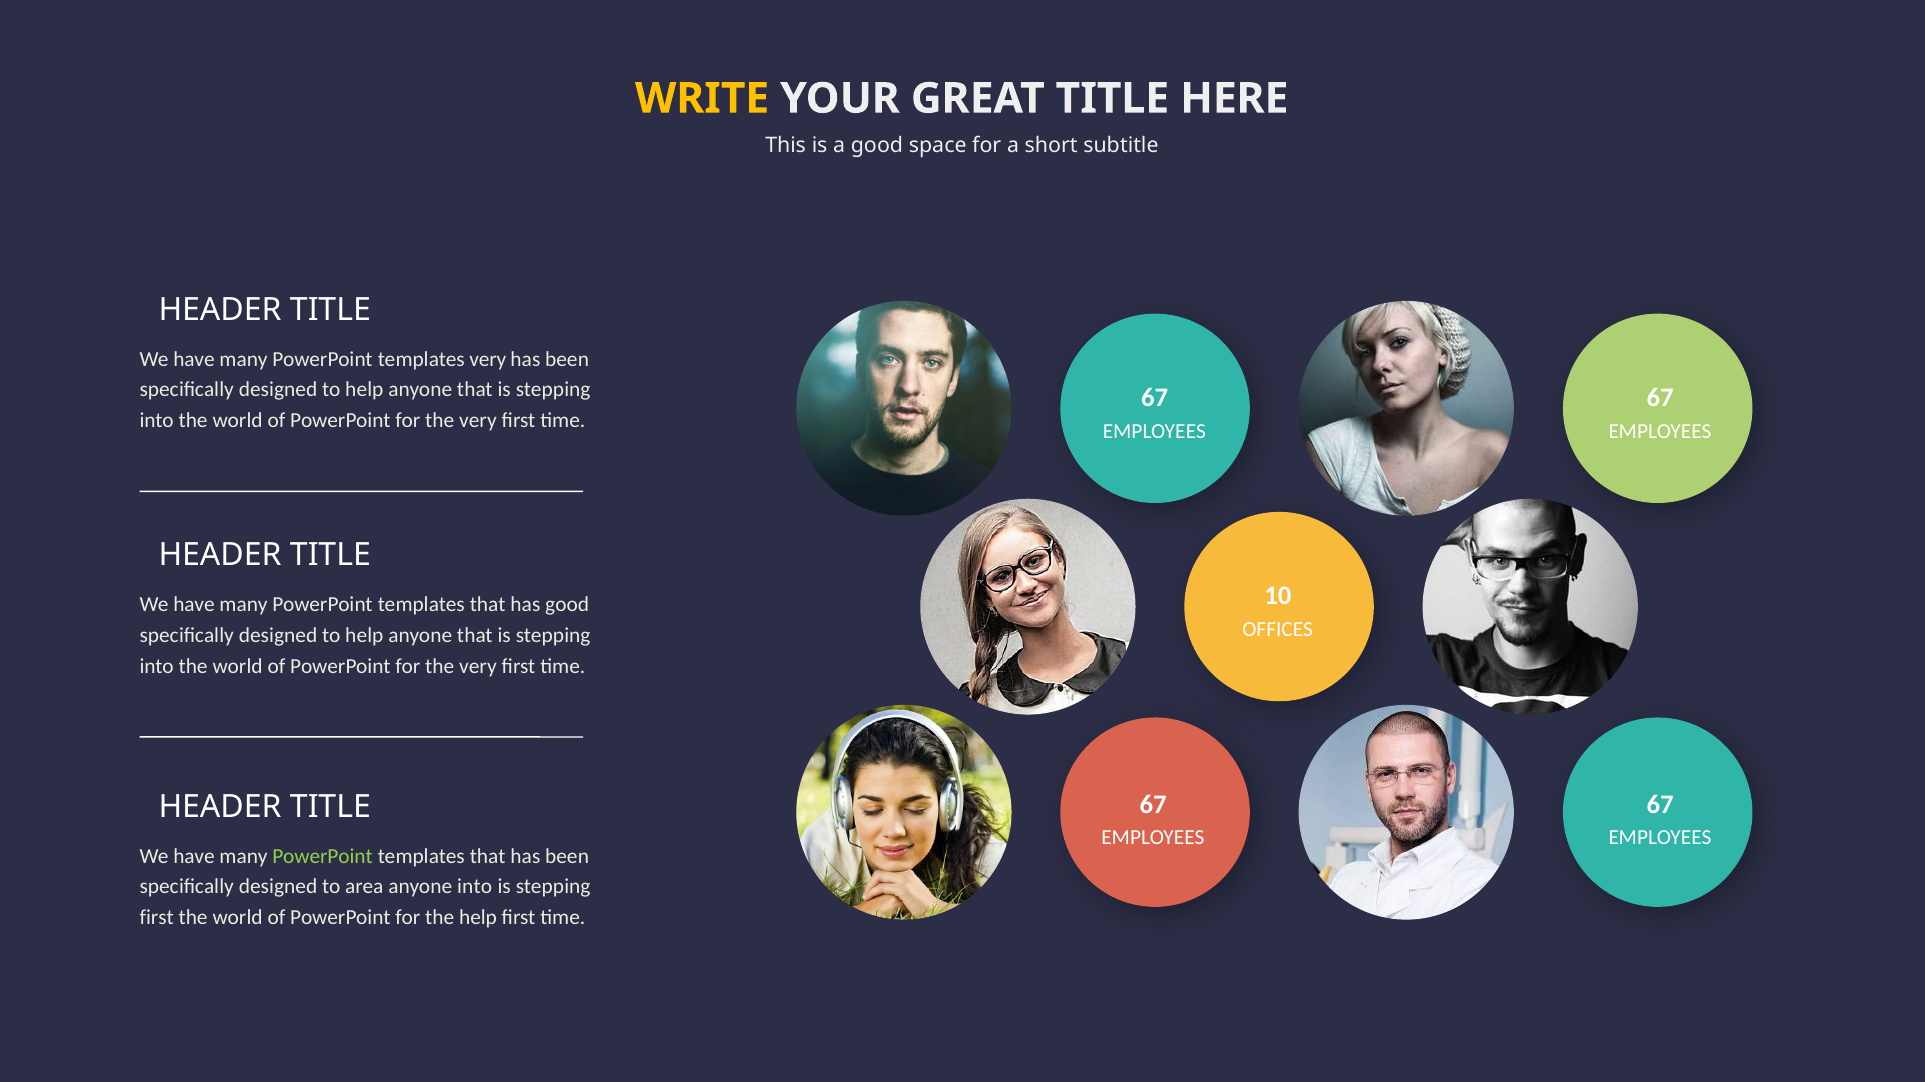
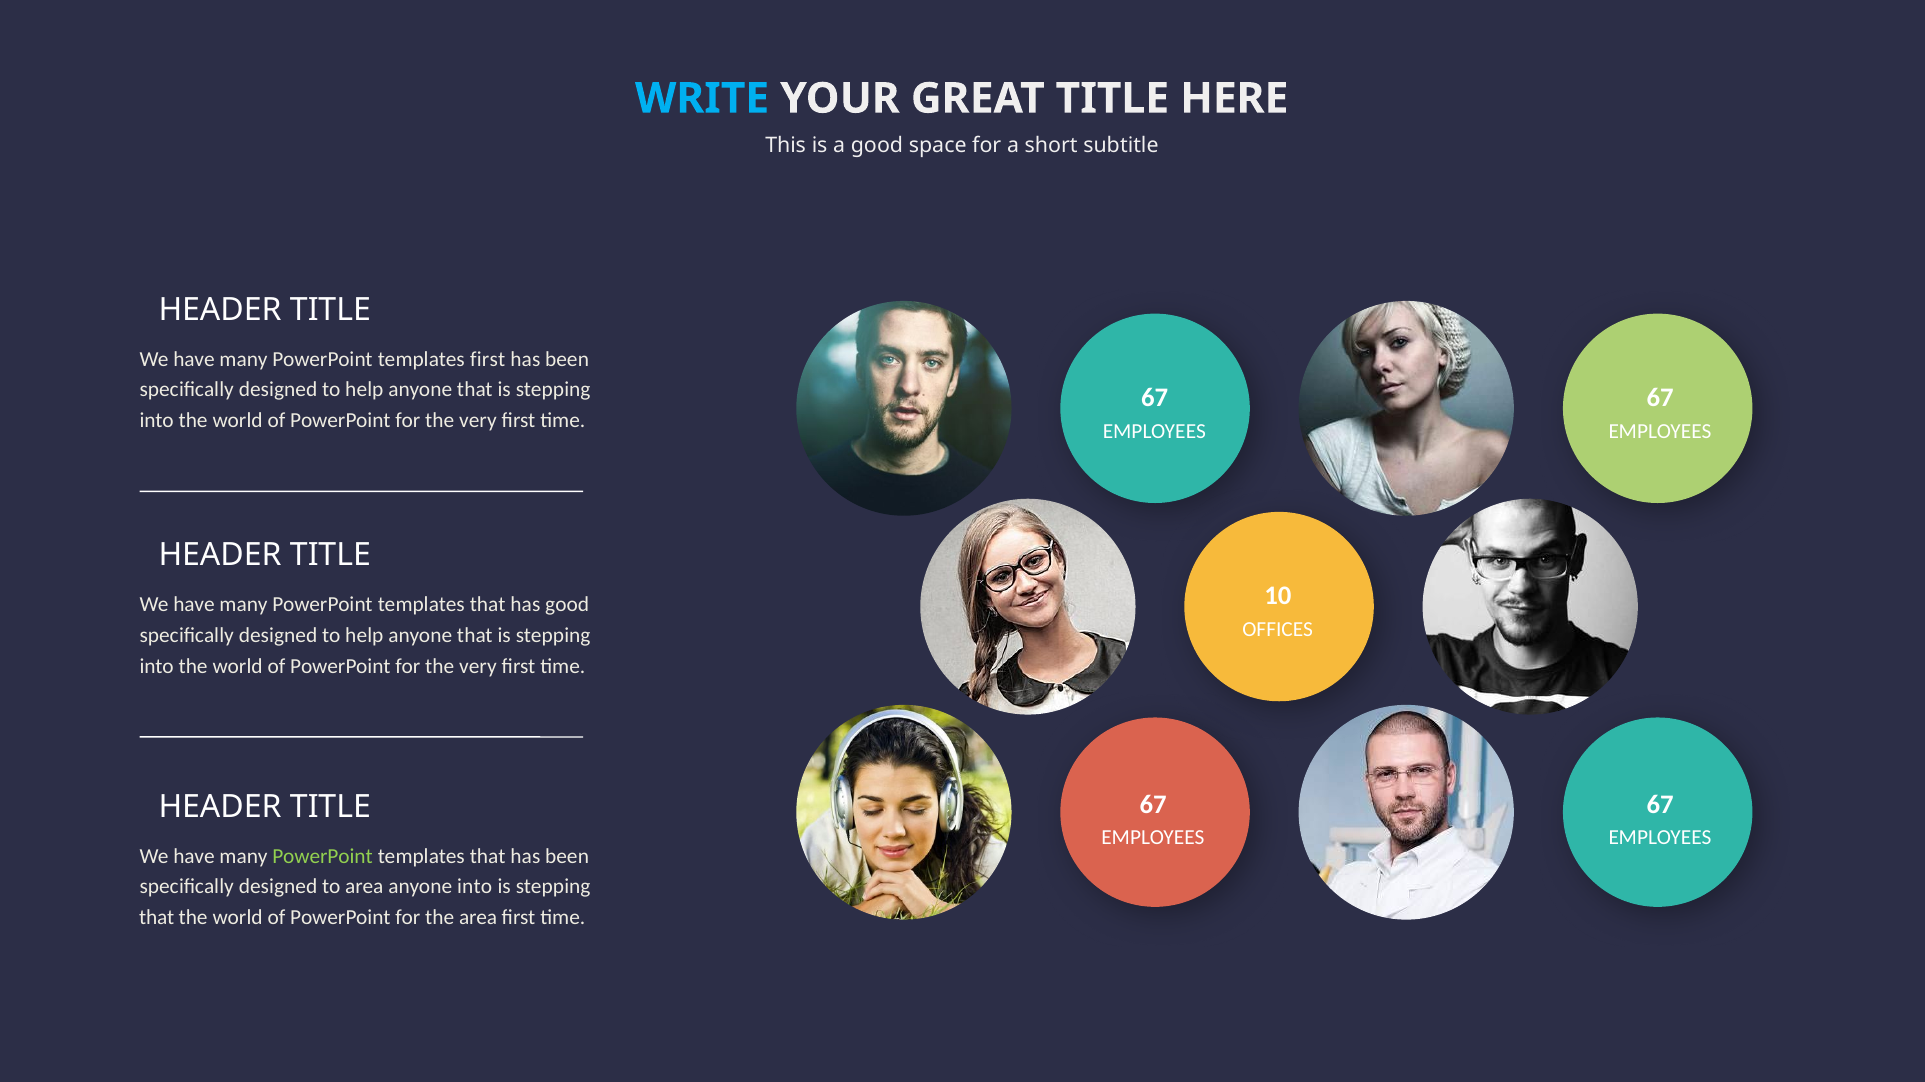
WRITE colour: yellow -> light blue
templates very: very -> first
first at (157, 918): first -> that
the help: help -> area
